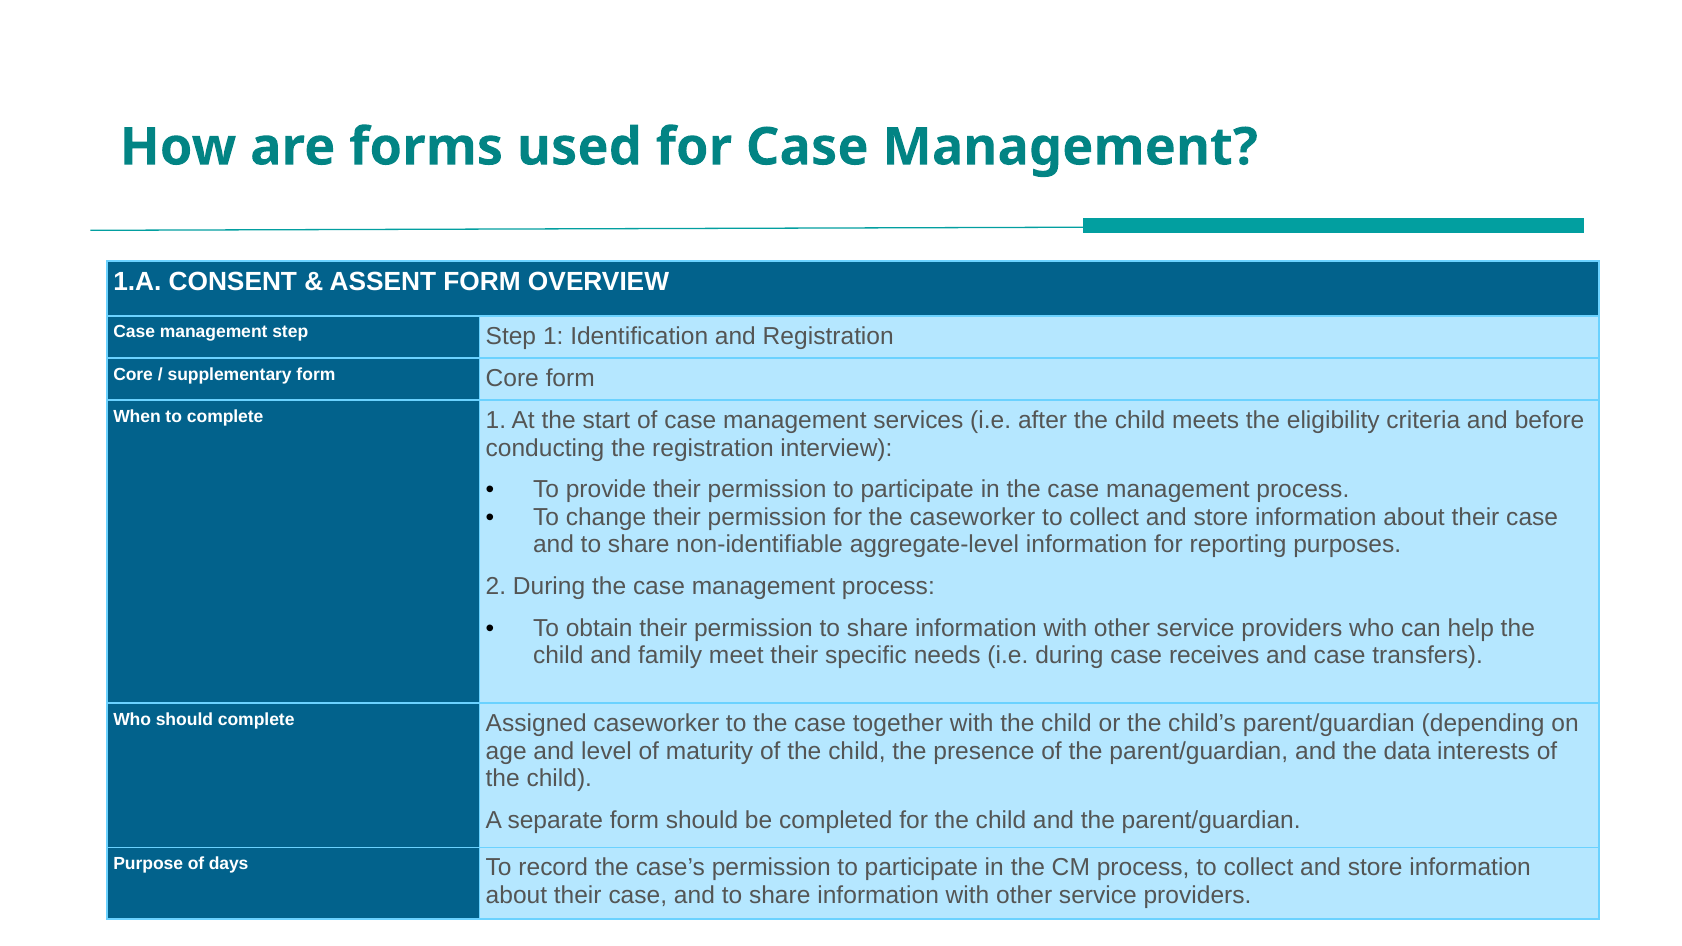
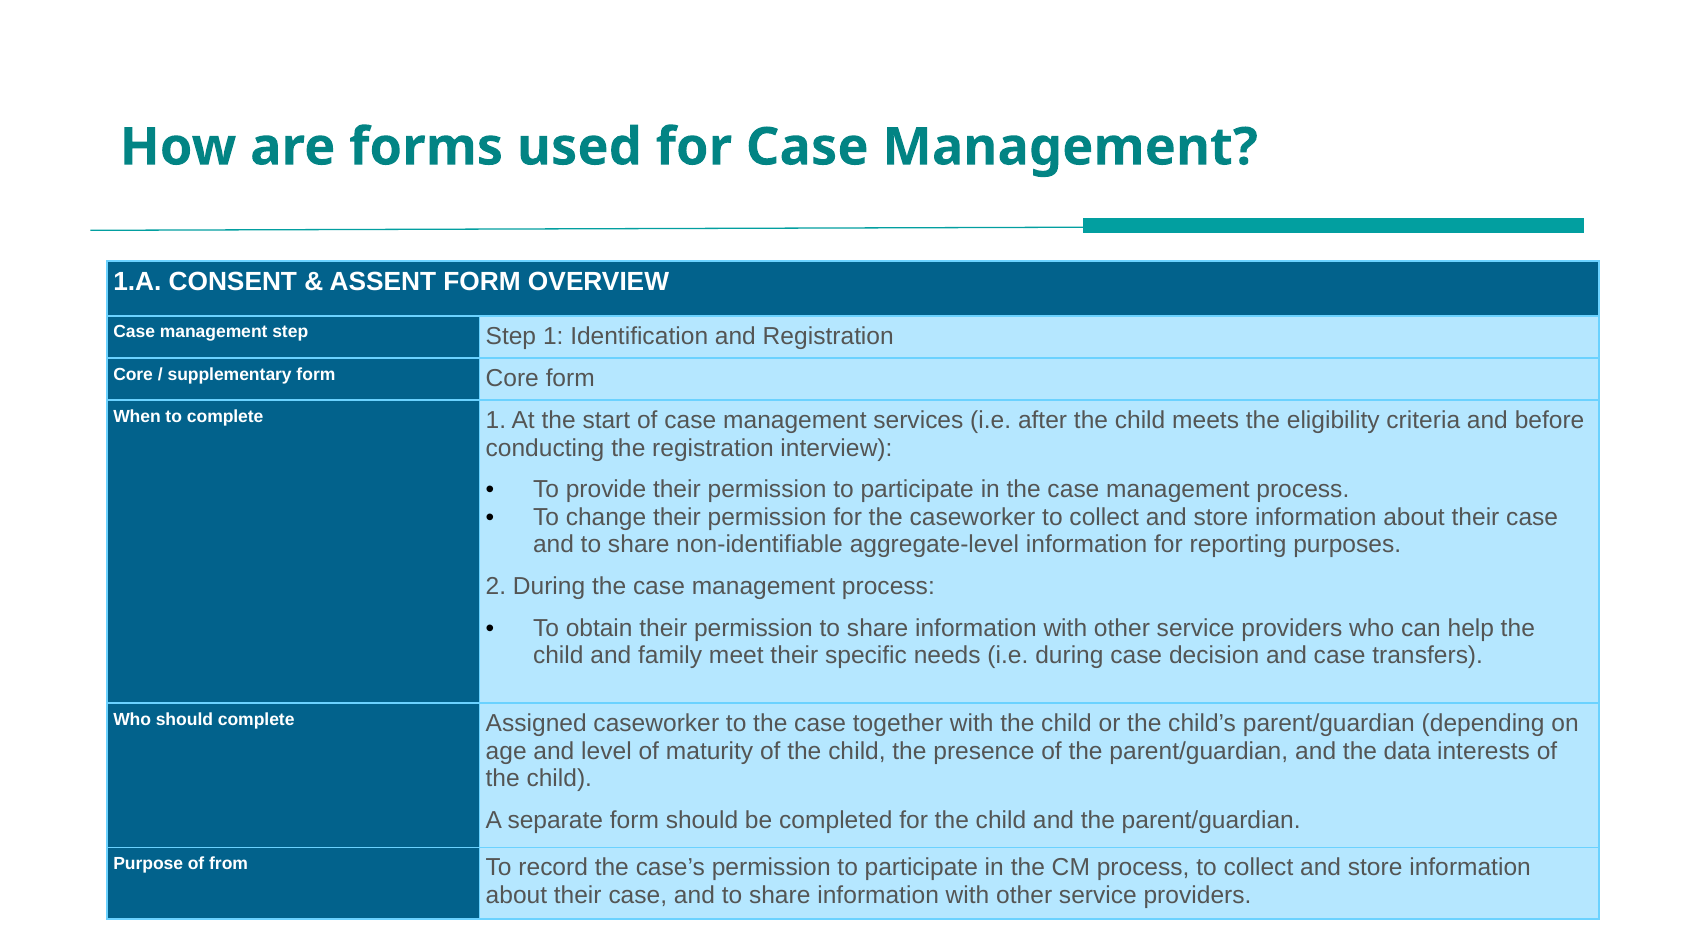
receives: receives -> decision
days: days -> from
